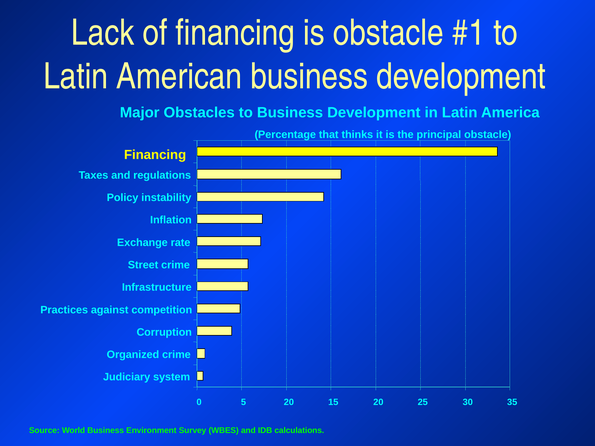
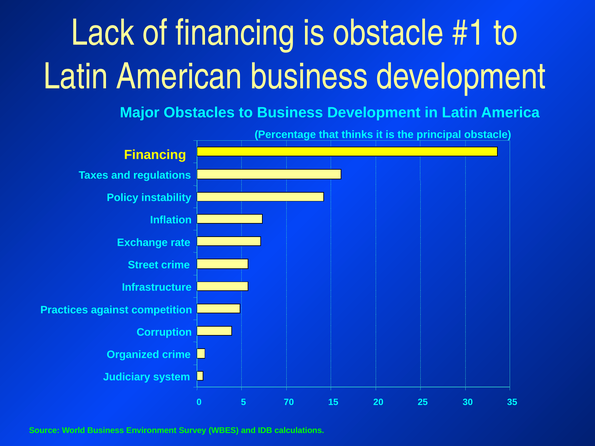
5 20: 20 -> 70
